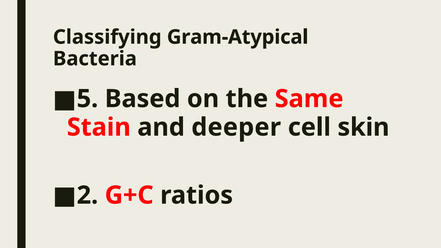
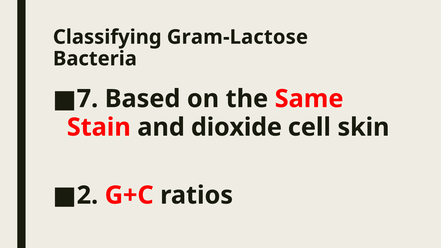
Gram-Atypical: Gram-Atypical -> Gram-Lactose
5: 5 -> 7
deeper: deeper -> dioxide
